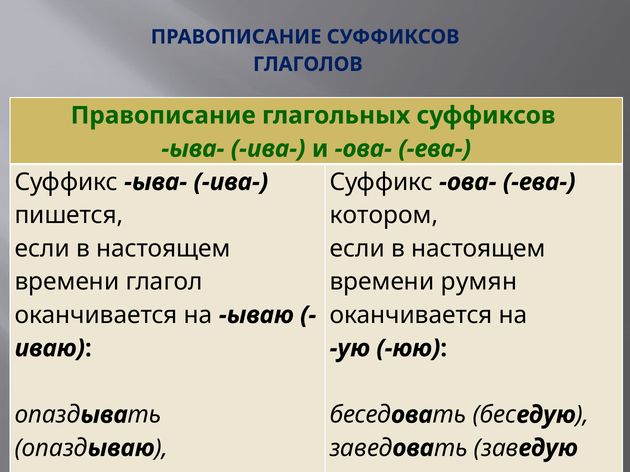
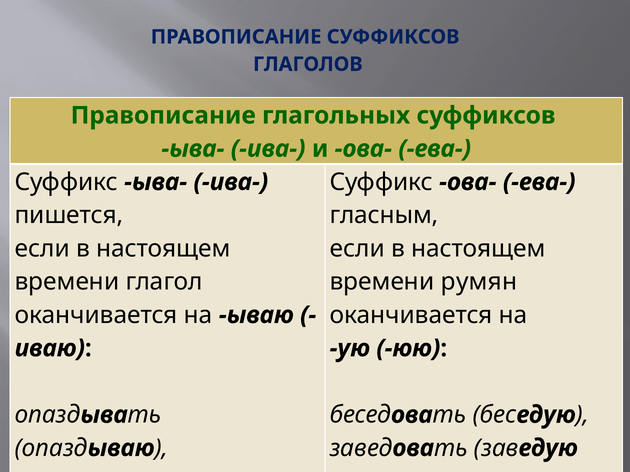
котором: котором -> гласным
